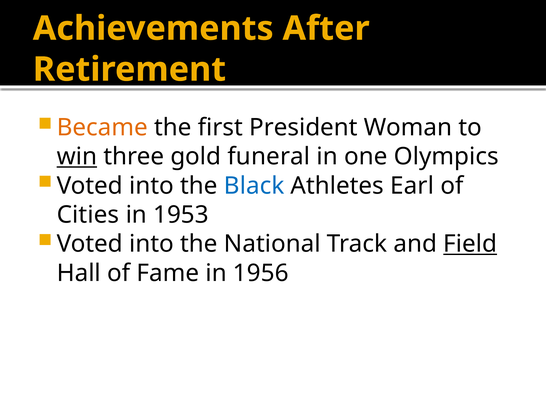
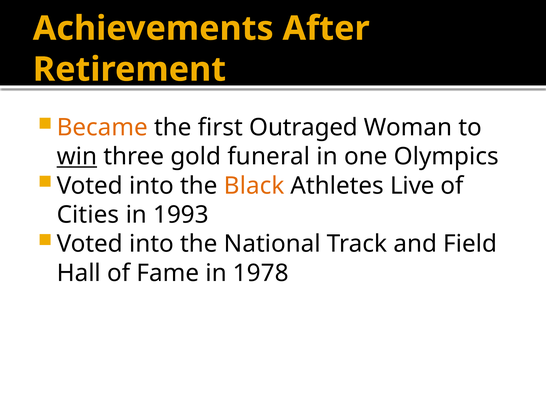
President: President -> Outraged
Black colour: blue -> orange
Earl: Earl -> Live
1953: 1953 -> 1993
Field underline: present -> none
1956: 1956 -> 1978
